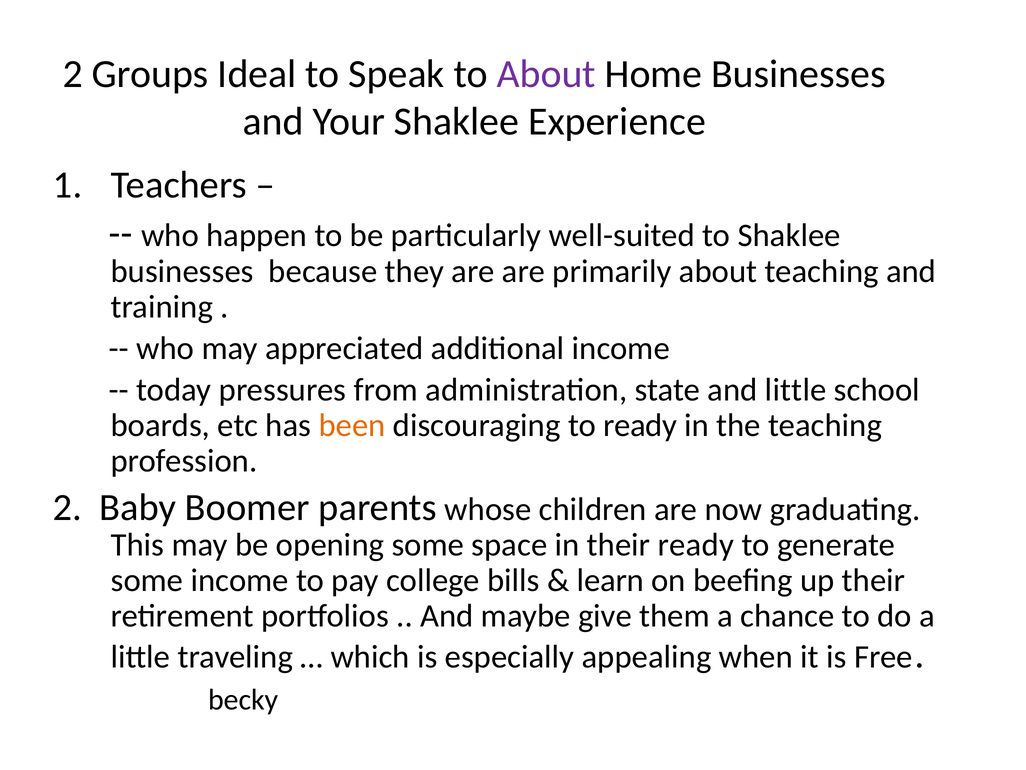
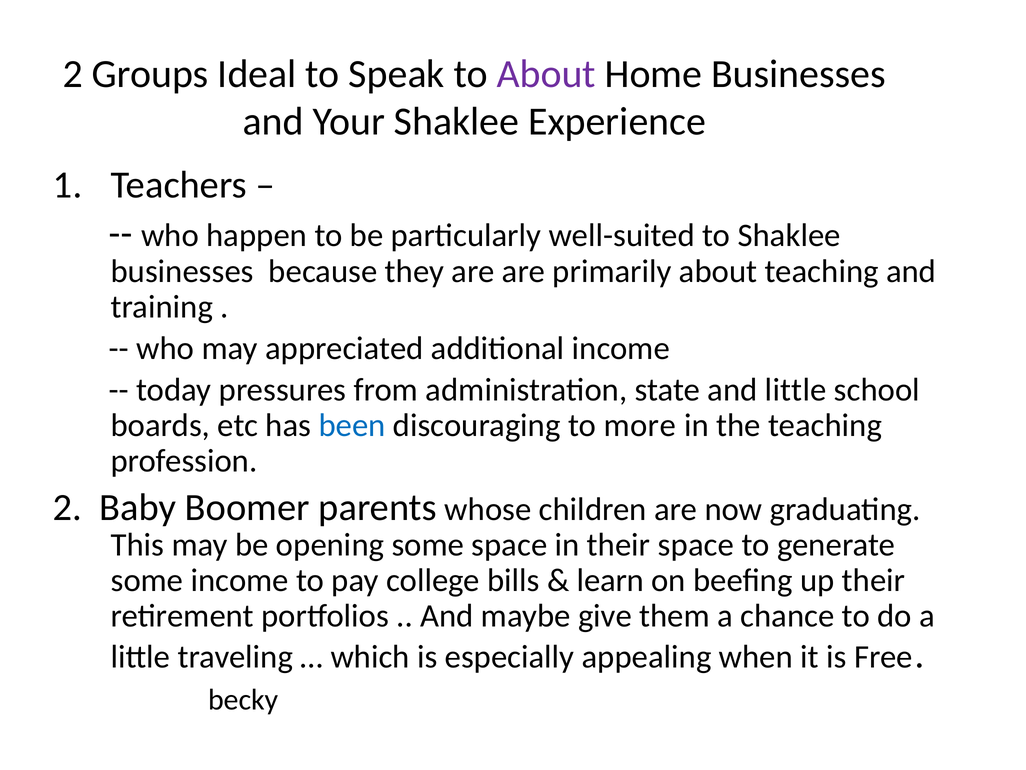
been colour: orange -> blue
to ready: ready -> more
their ready: ready -> space
